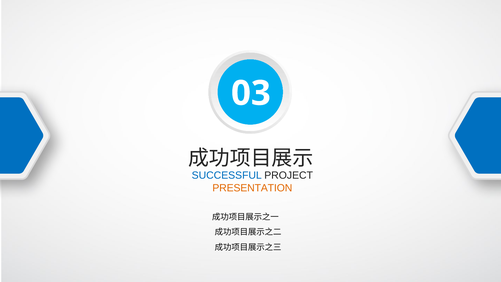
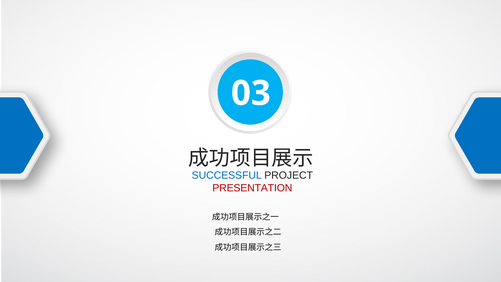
PRESENTATION colour: orange -> red
